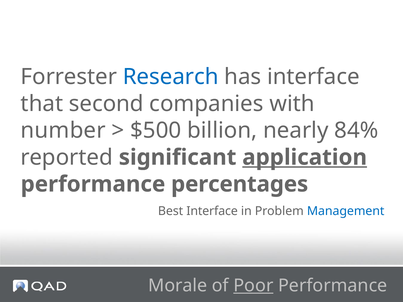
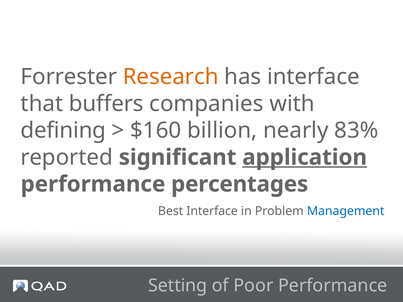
Research colour: blue -> orange
second: second -> buffers
number: number -> defining
$500: $500 -> $160
84%: 84% -> 83%
Morale: Morale -> Setting
Poor underline: present -> none
